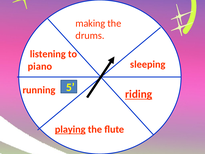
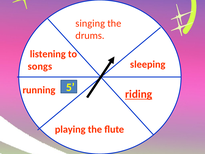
making: making -> singing
piano: piano -> songs
playing underline: present -> none
